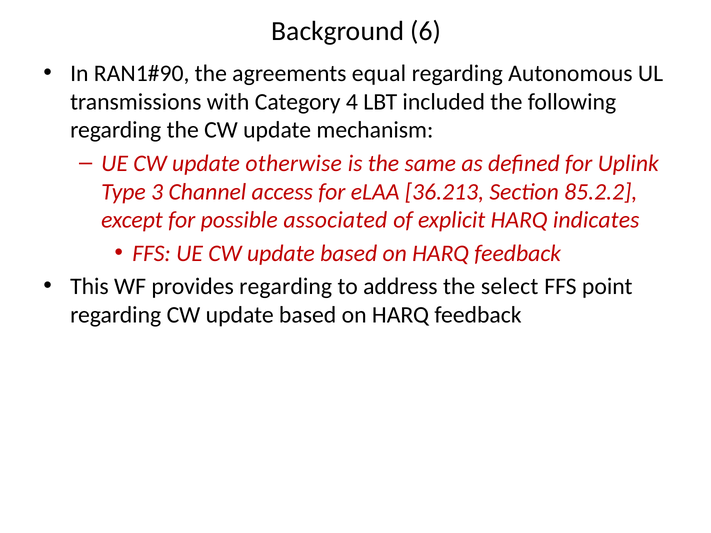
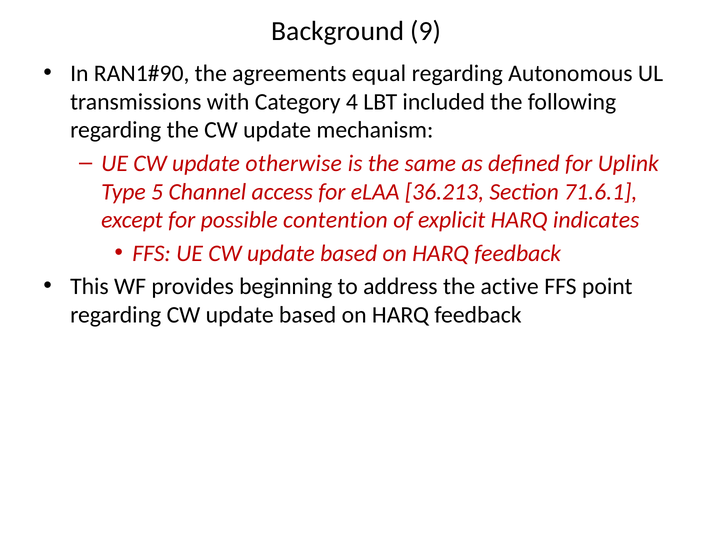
6: 6 -> 9
3: 3 -> 5
85.2.2: 85.2.2 -> 71.6.1
associated: associated -> contention
provides regarding: regarding -> beginning
select: select -> active
